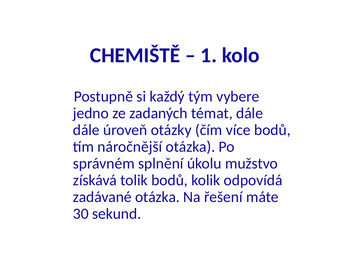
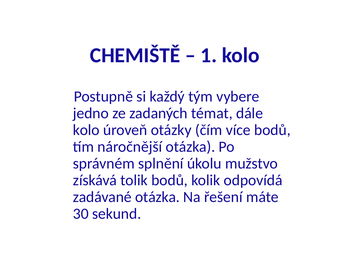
dále at (86, 130): dále -> kolo
